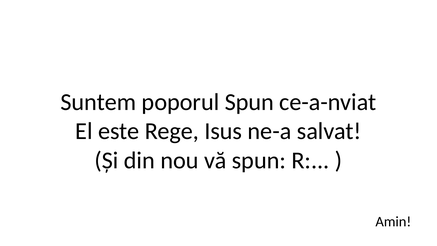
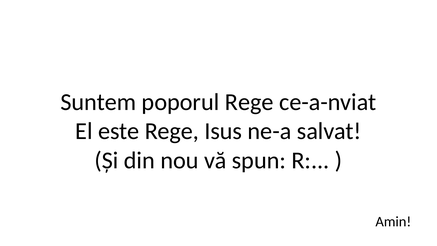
poporul Spun: Spun -> Rege
